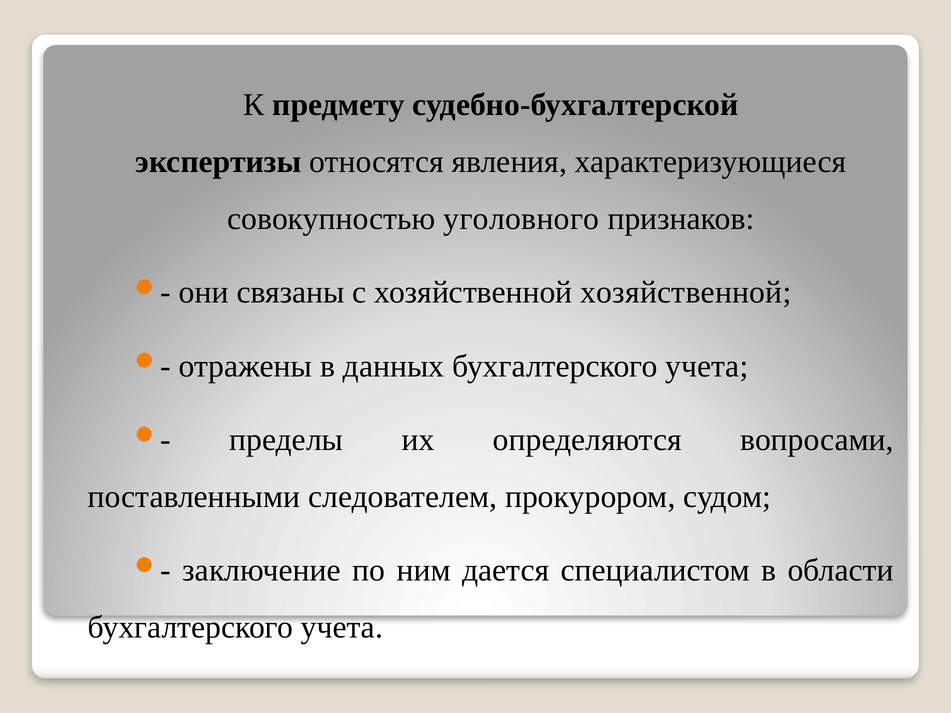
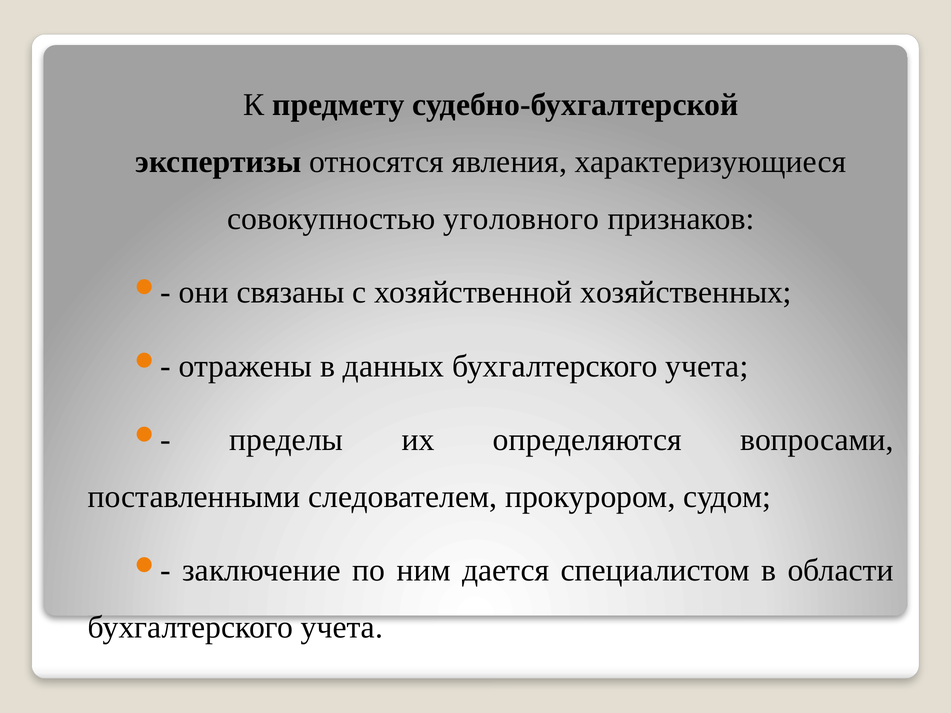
хозяйственной хозяйственной: хозяйственной -> хозяйственных
